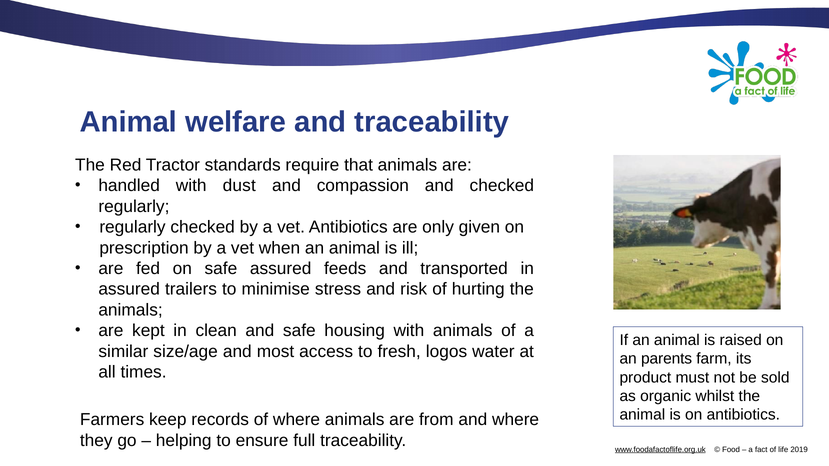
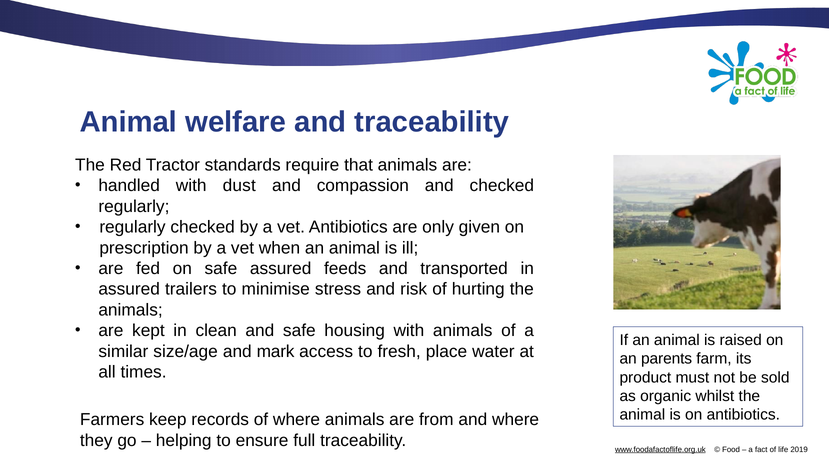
most: most -> mark
logos: logos -> place
